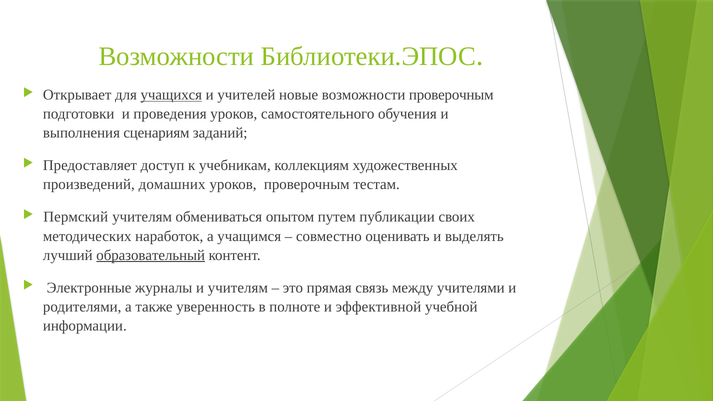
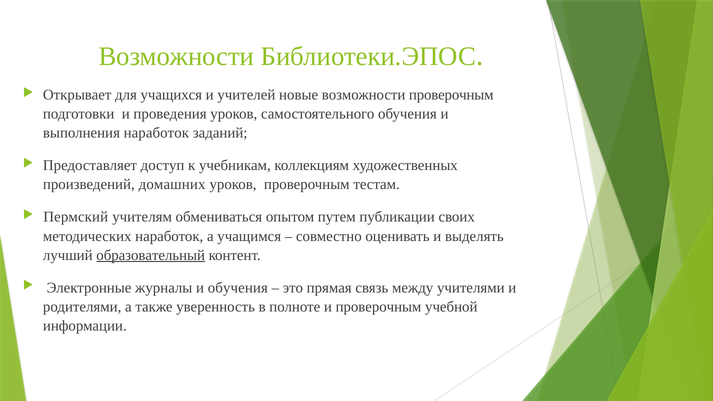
учащихся underline: present -> none
выполнения сценариям: сценариям -> наработок
и учителям: учителям -> обучения
и эффективной: эффективной -> проверочным
